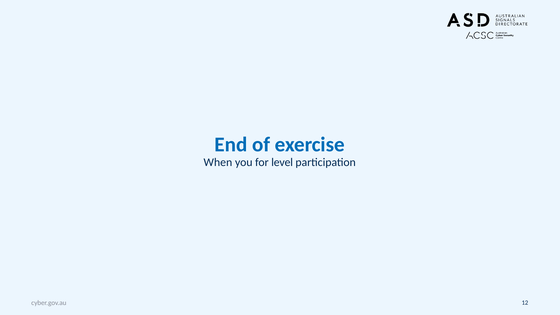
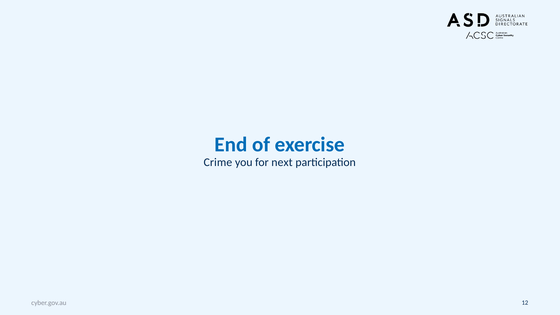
When: When -> Crime
level: level -> next
